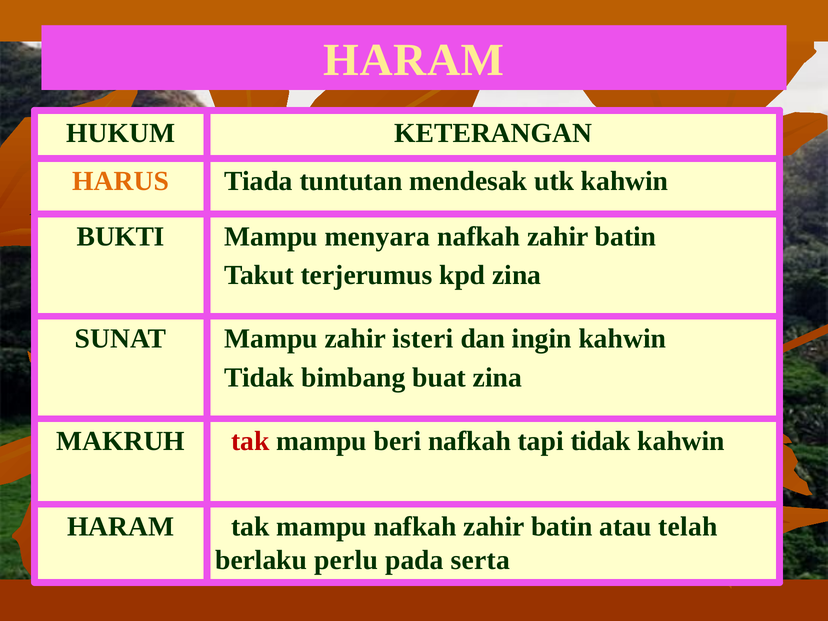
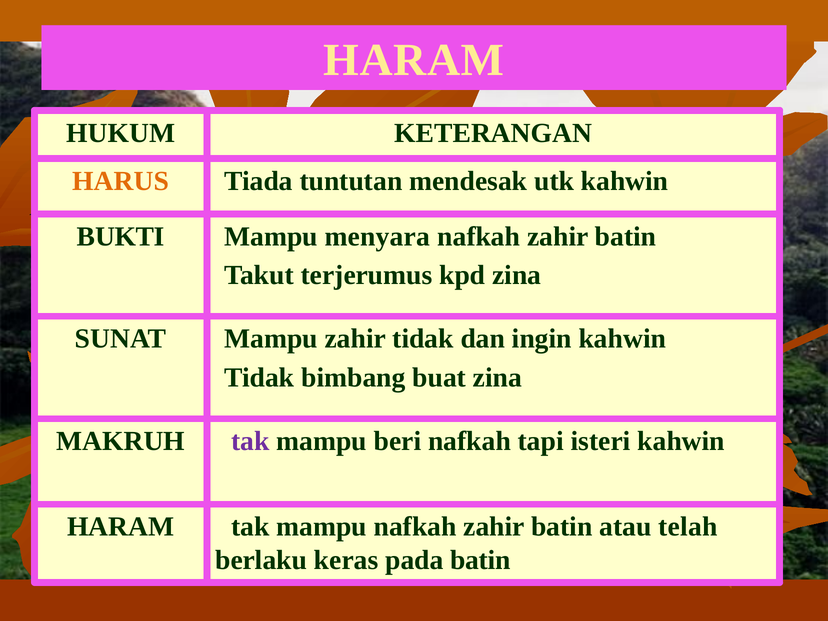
zahir isteri: isteri -> tidak
tak at (250, 441) colour: red -> purple
tapi tidak: tidak -> isteri
perlu: perlu -> keras
pada serta: serta -> batin
